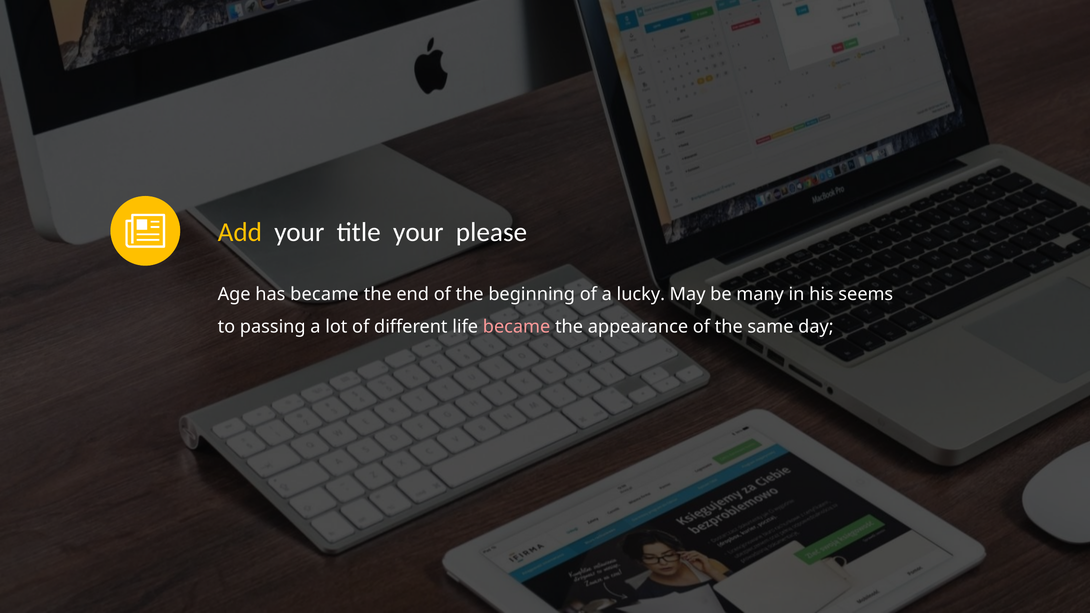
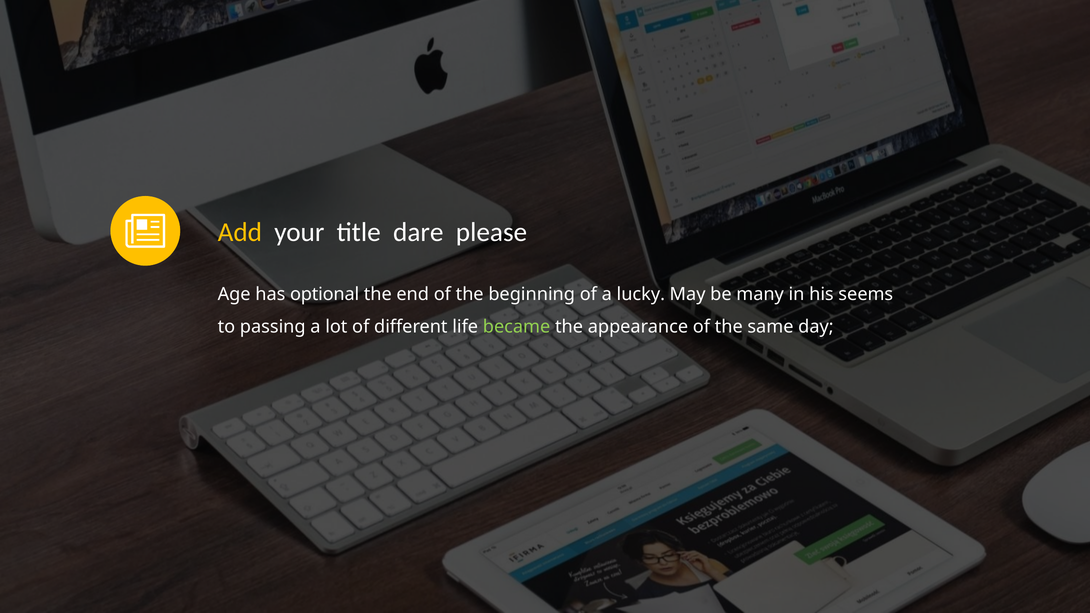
title your: your -> dare
has became: became -> optional
became at (517, 327) colour: pink -> light green
